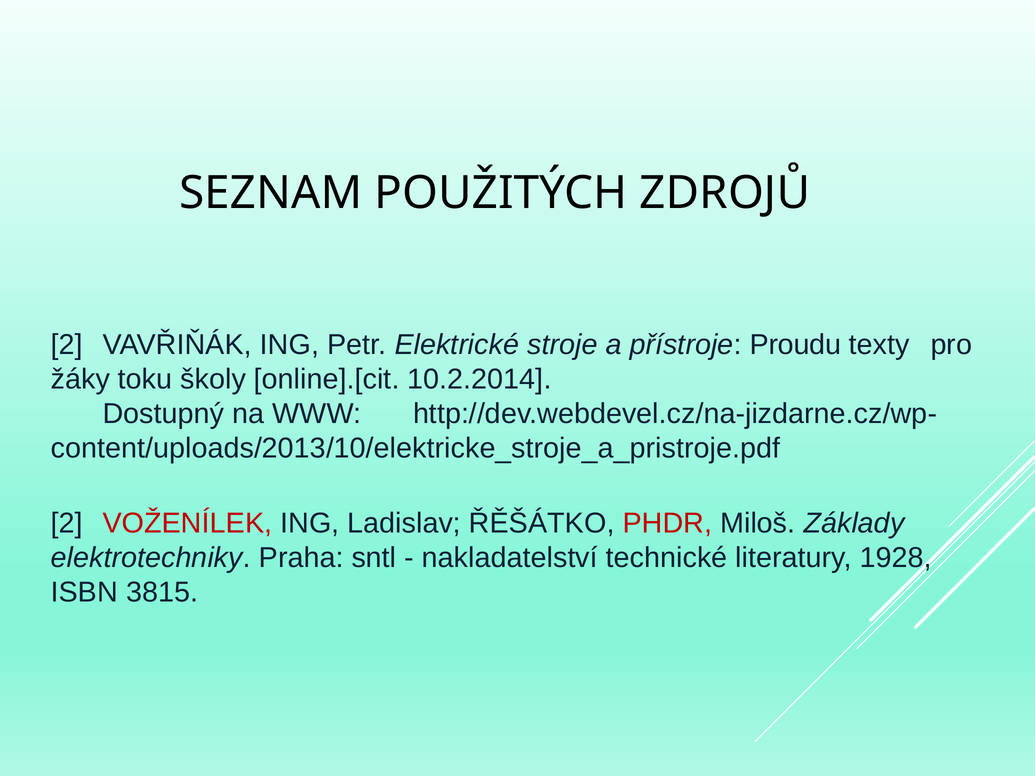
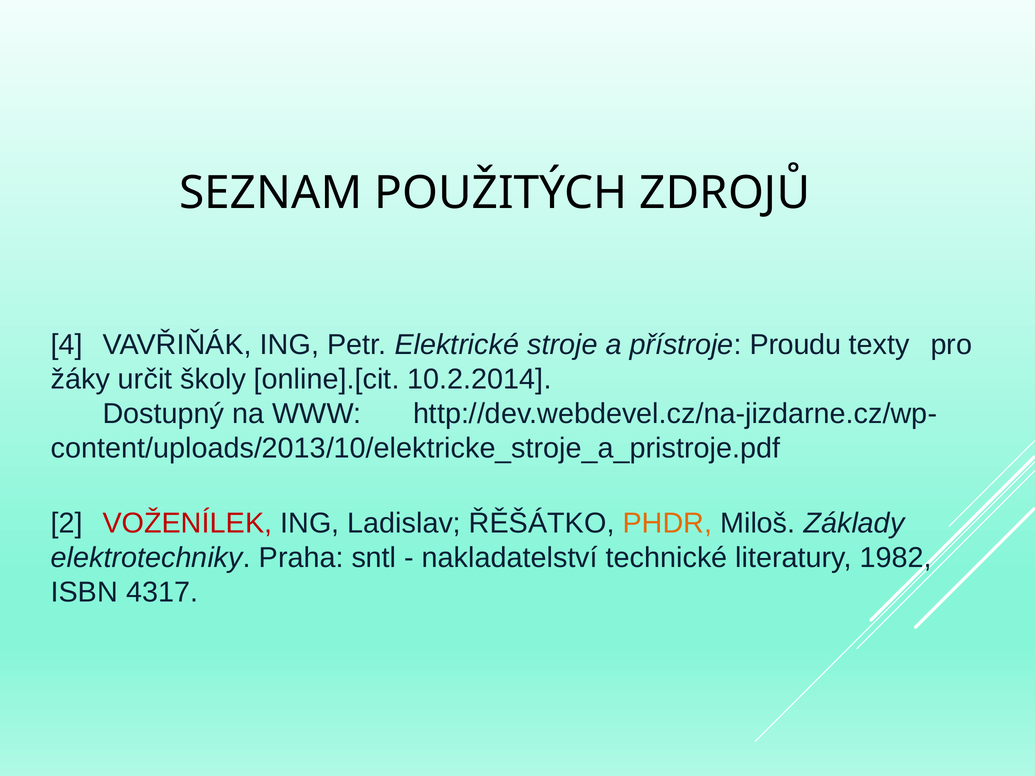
2 at (67, 345): 2 -> 4
toku: toku -> určit
PHDR colour: red -> orange
1928: 1928 -> 1982
3815: 3815 -> 4317
